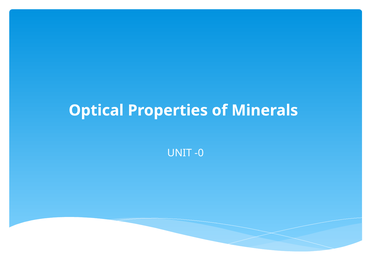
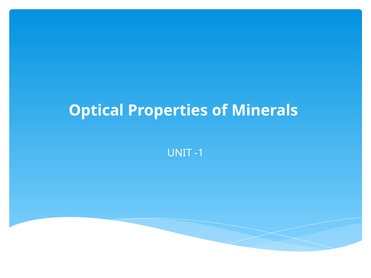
-0: -0 -> -1
